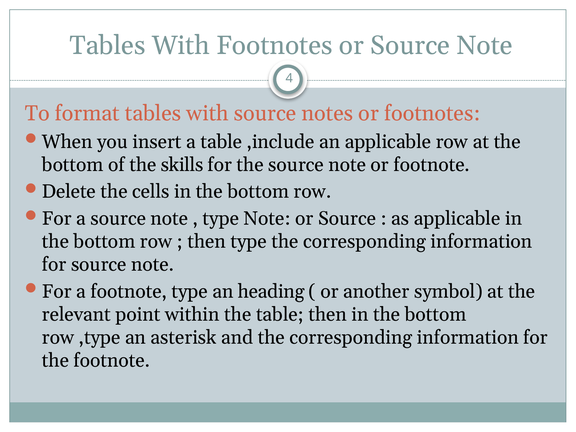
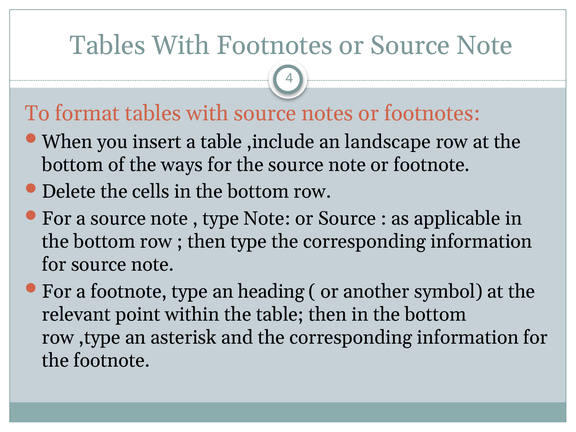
an applicable: applicable -> landscape
skills: skills -> ways
